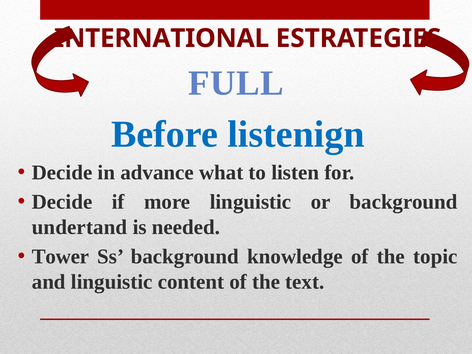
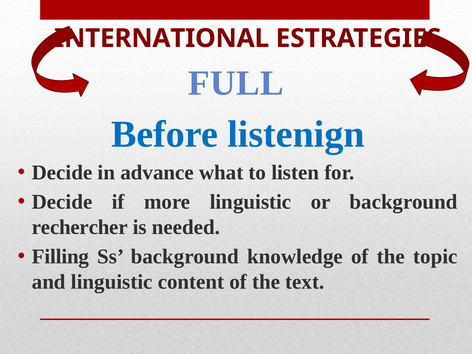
undertand: undertand -> rechercher
Tower: Tower -> Filling
